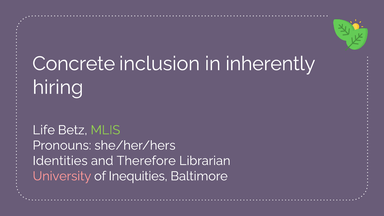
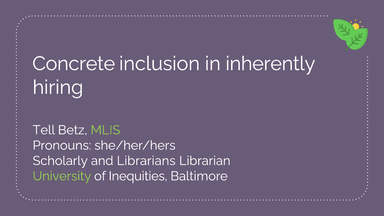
Life: Life -> Tell
Identities: Identities -> Scholarly
Therefore: Therefore -> Librarians
University colour: pink -> light green
